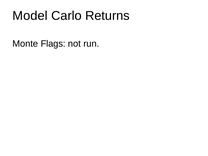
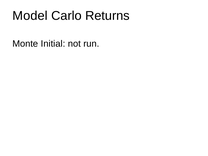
Flags: Flags -> Initial
